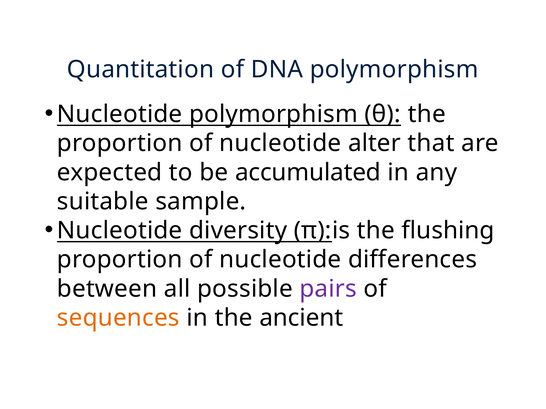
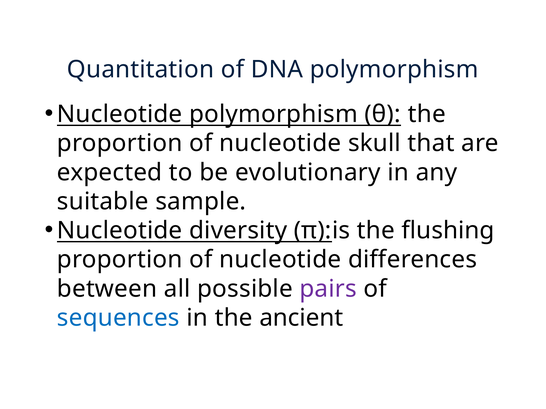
alter: alter -> skull
accumulated: accumulated -> evolutionary
sequences colour: orange -> blue
